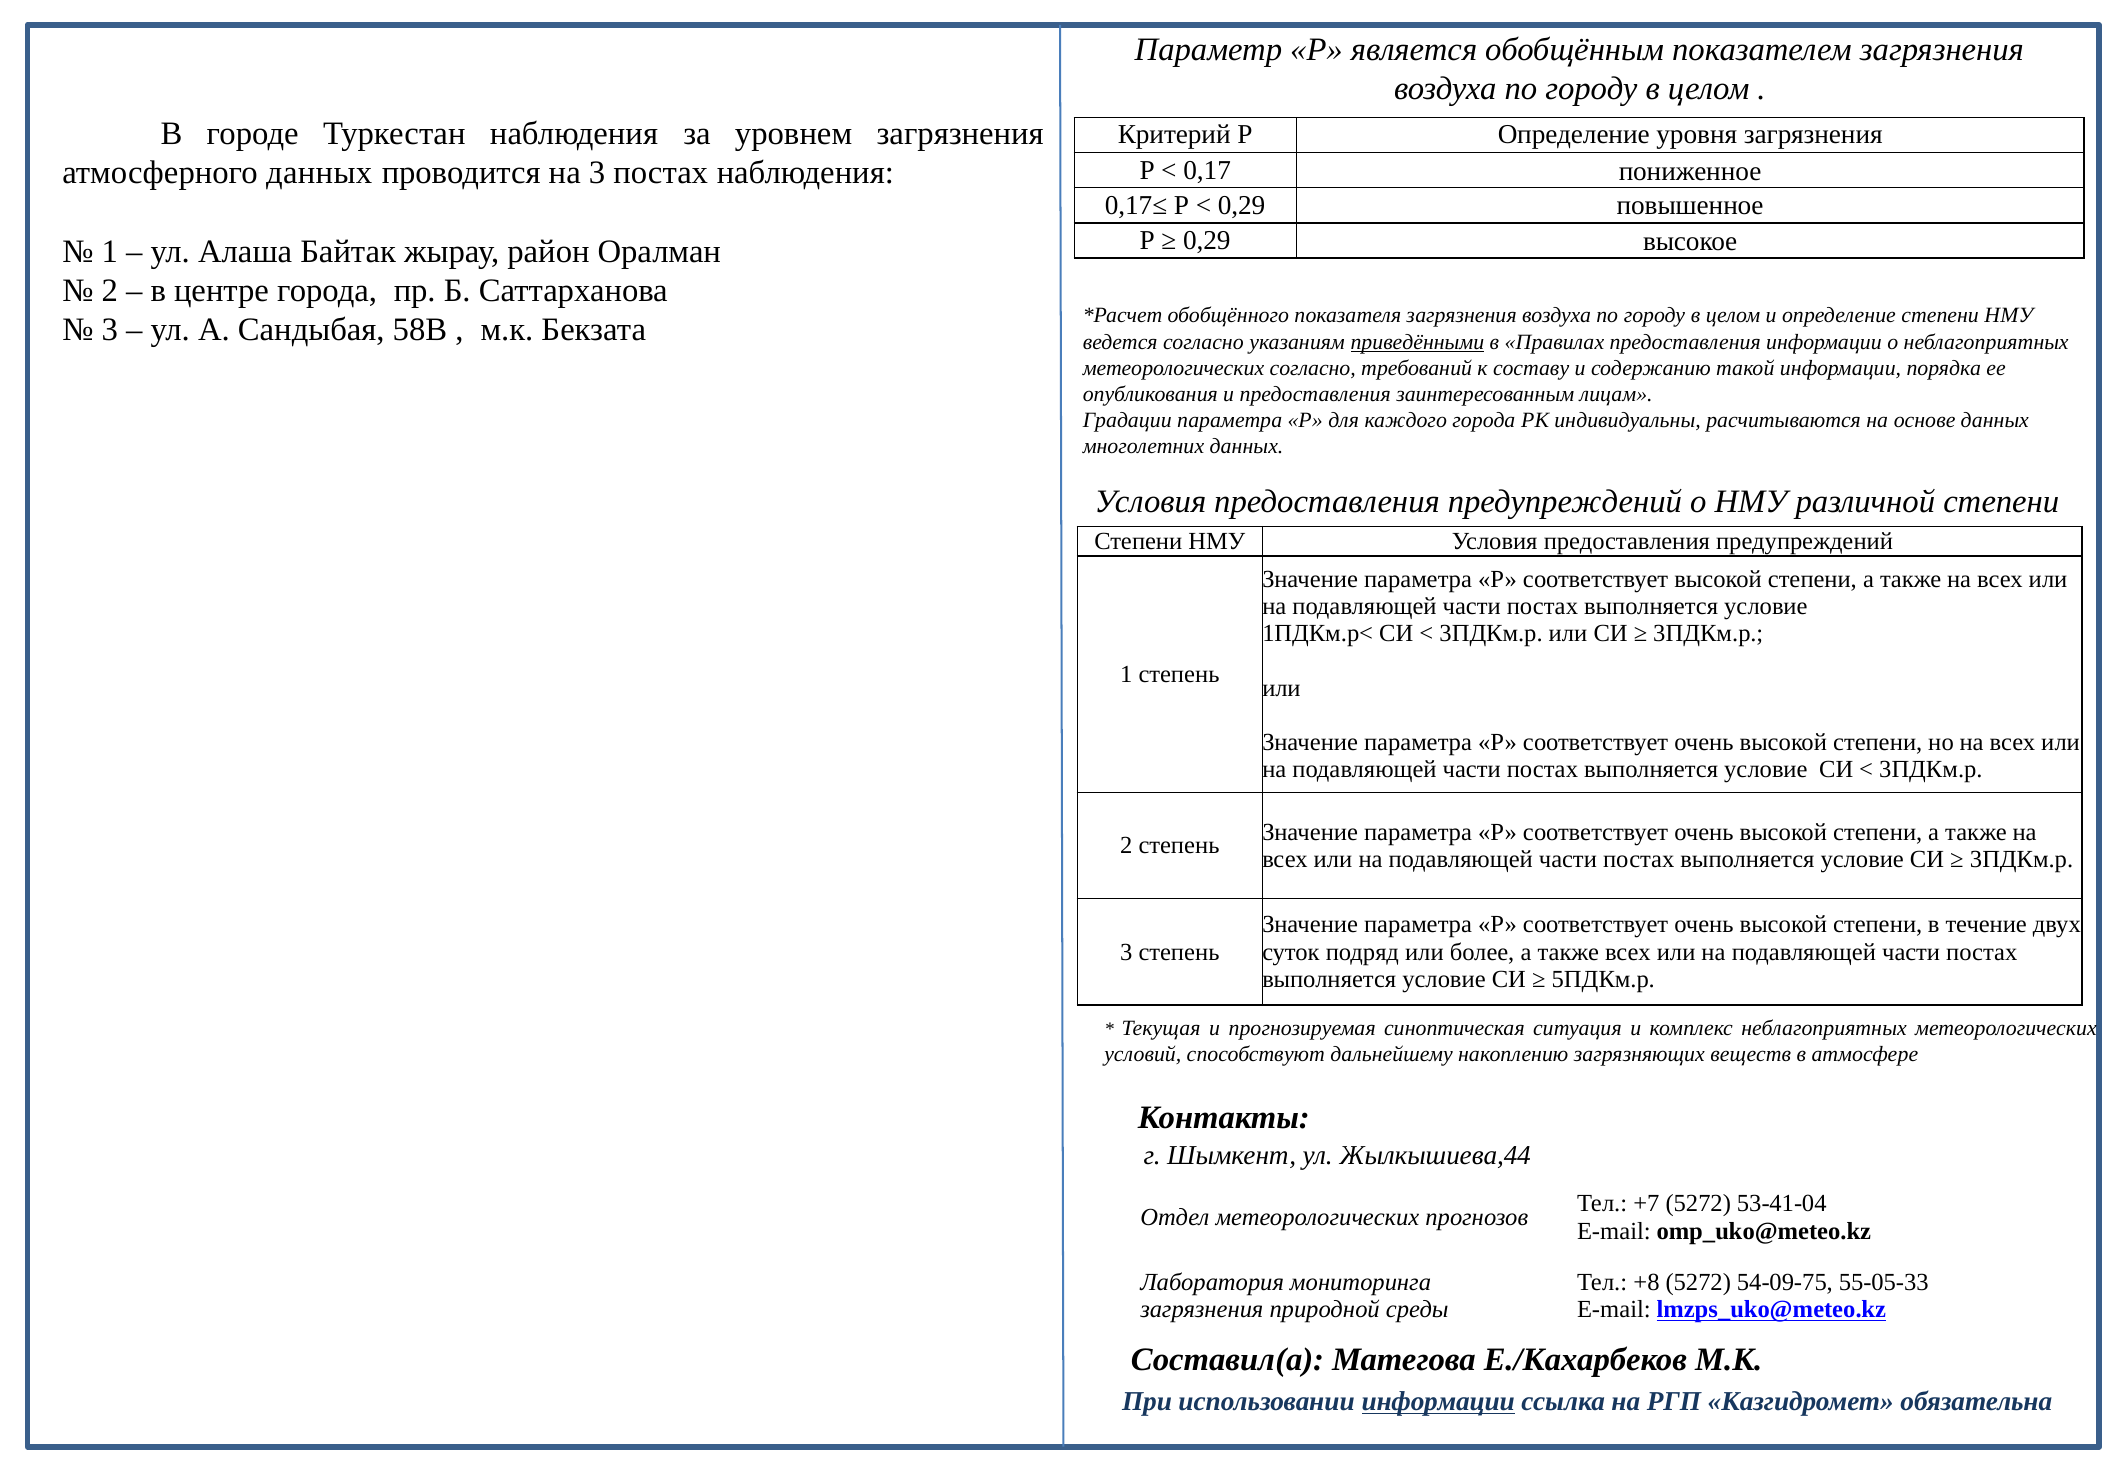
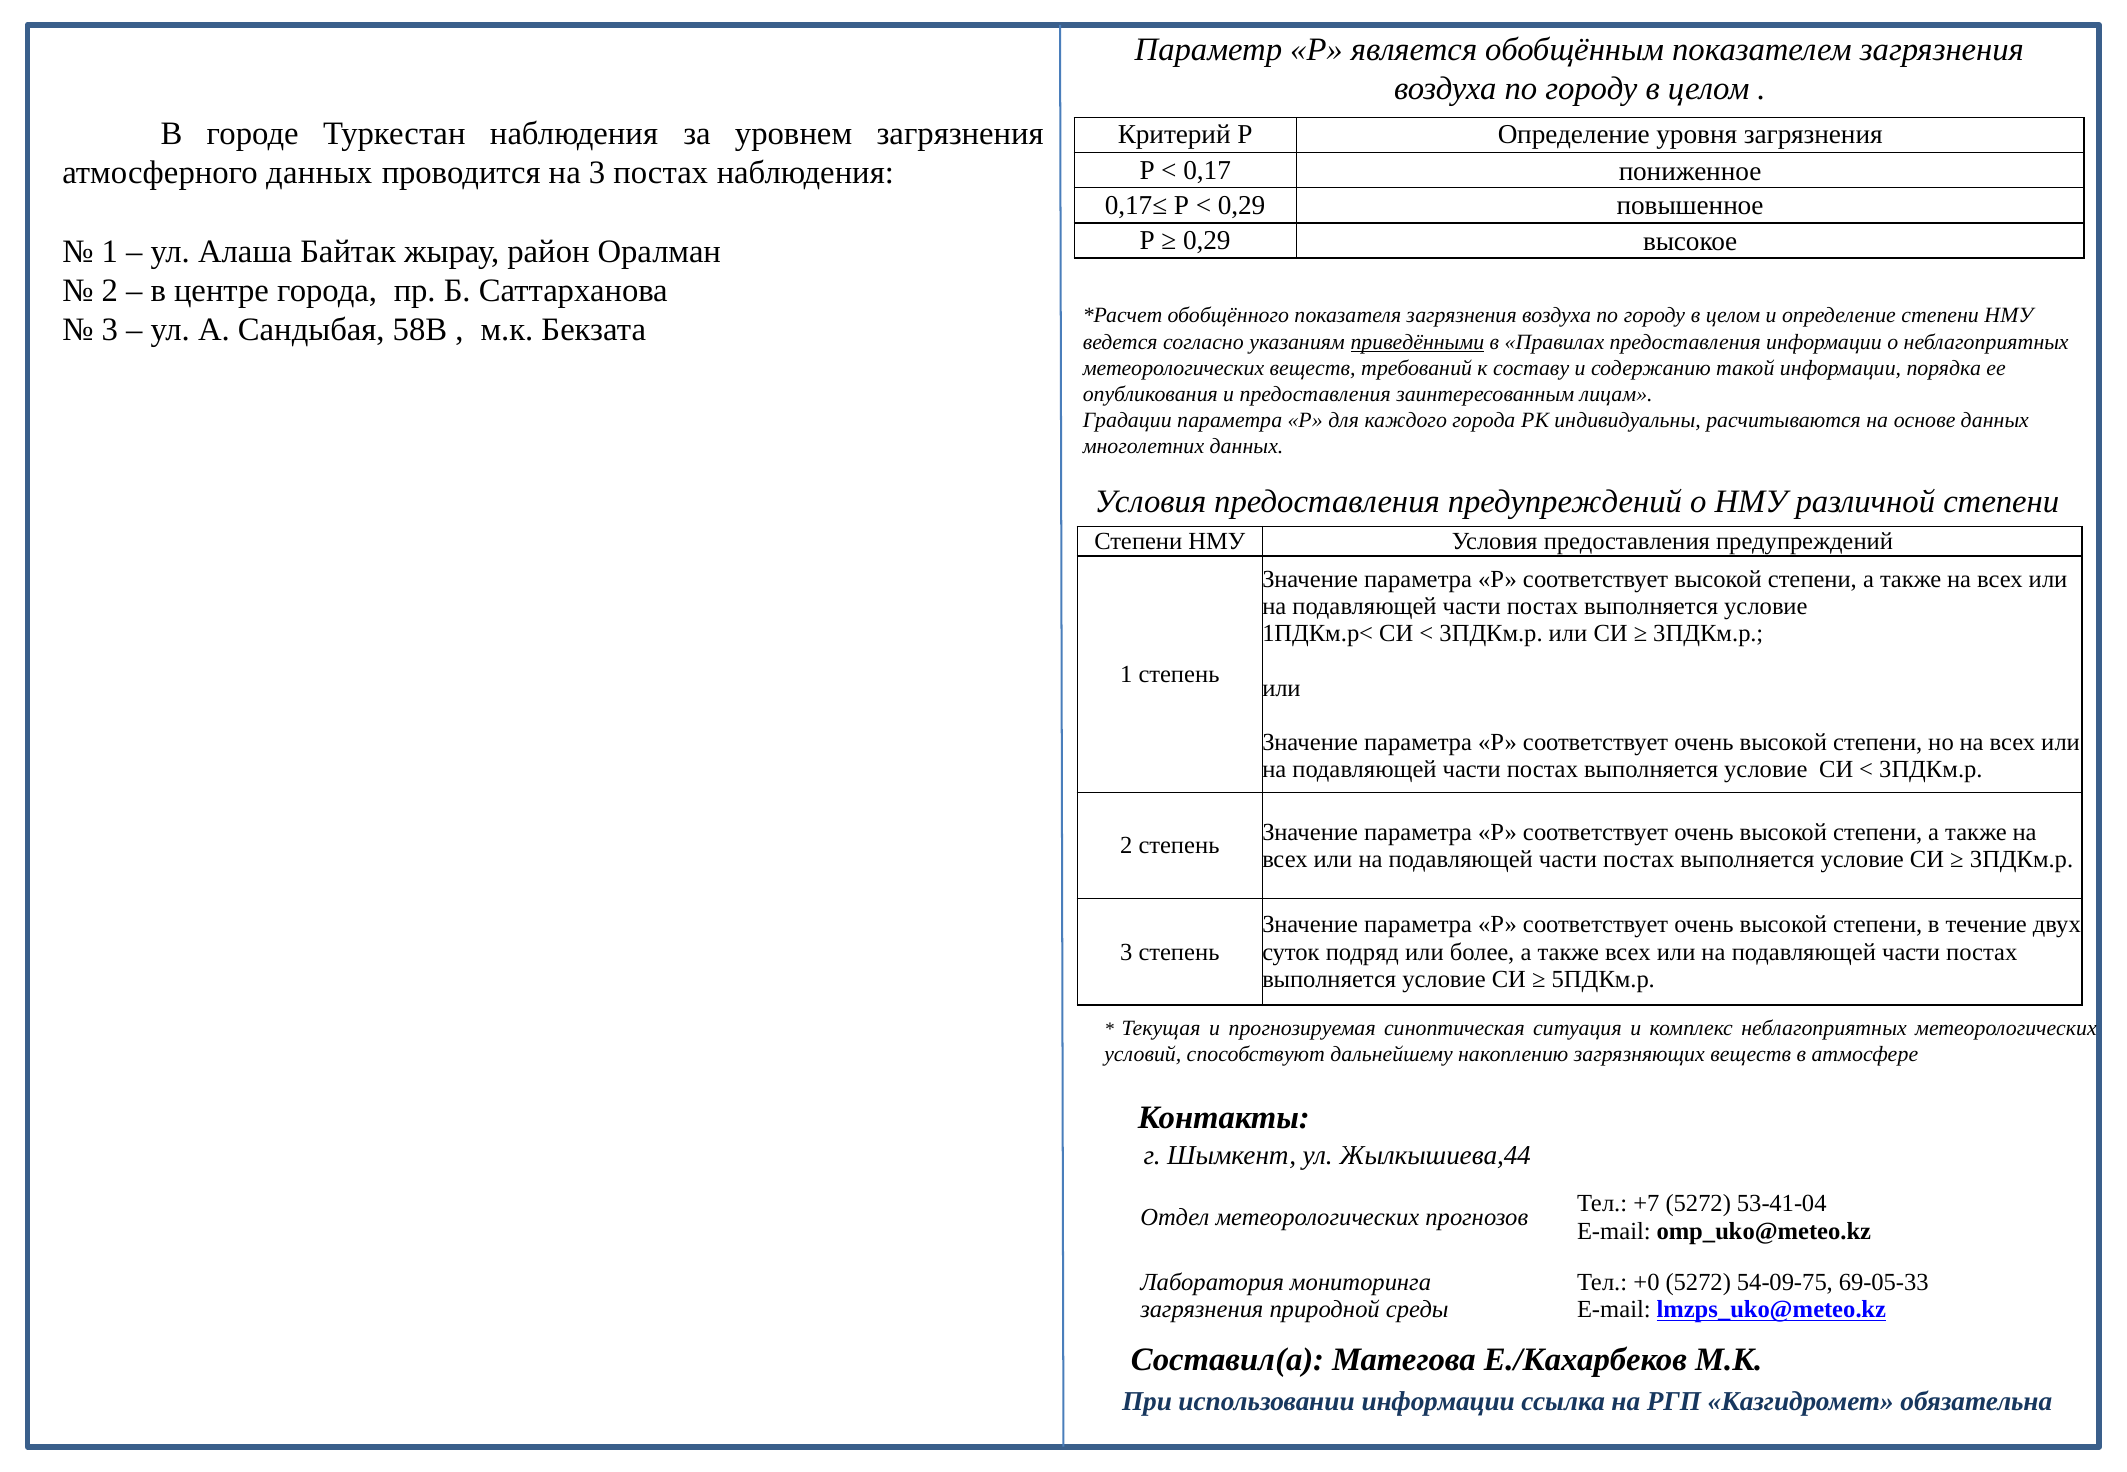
метеорологических согласно: согласно -> веществ
+8: +8 -> +0
55-05-33: 55-05-33 -> 69-05-33
информации at (1438, 1402) underline: present -> none
